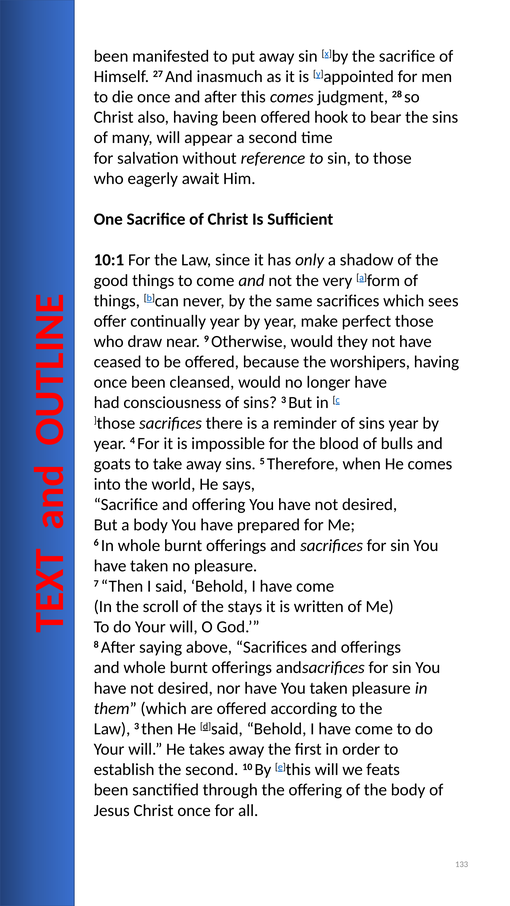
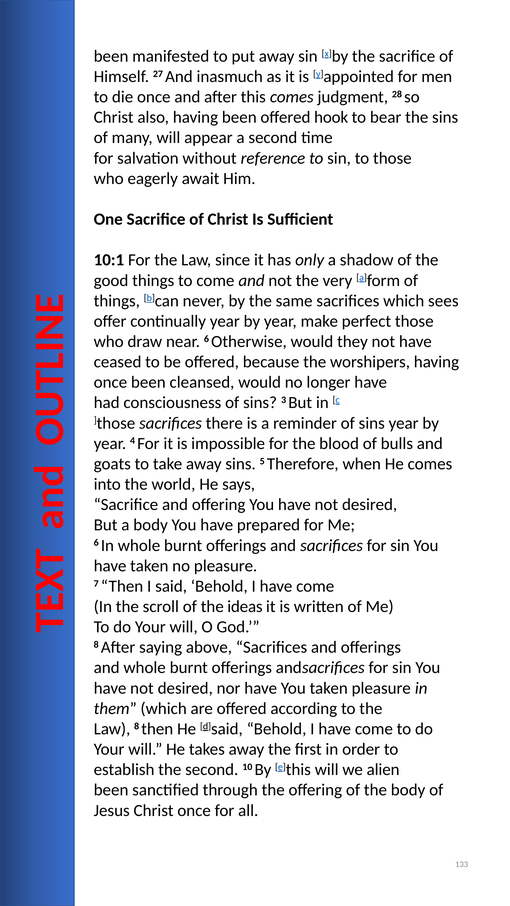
near 9: 9 -> 6
stays: stays -> ideas
Law 3: 3 -> 8
feats: feats -> alien
